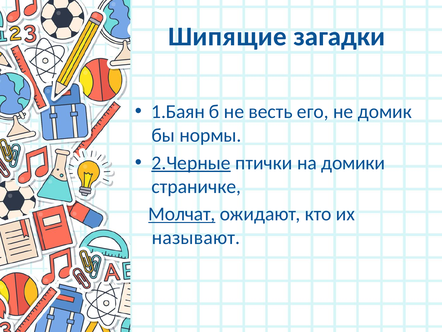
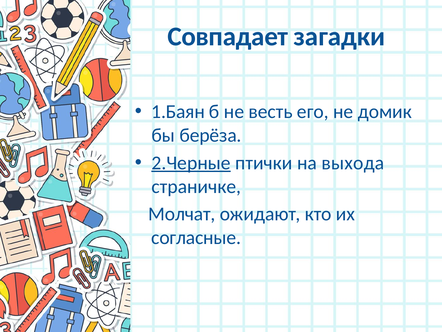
Шипящие: Шипящие -> Совпадает
нормы: нормы -> берёза
домики: домики -> выхода
Молчат underline: present -> none
называют: называют -> согласные
